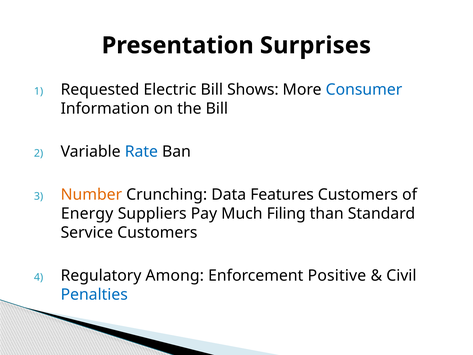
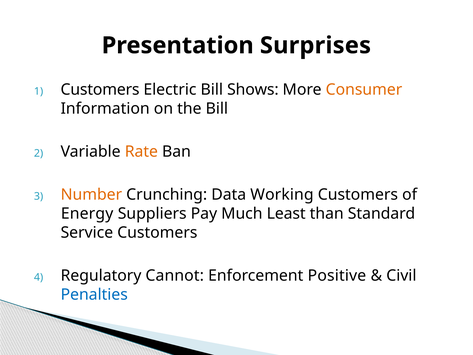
Requested at (100, 90): Requested -> Customers
Consumer colour: blue -> orange
Rate colour: blue -> orange
Features: Features -> Working
Filing: Filing -> Least
Among: Among -> Cannot
